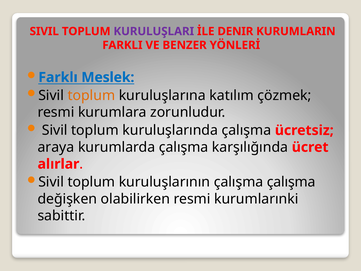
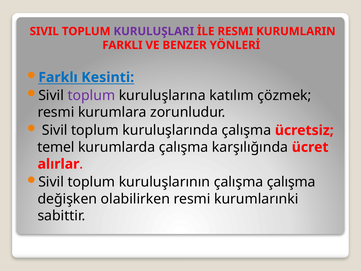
İLE DENIR: DENIR -> RESMI
Meslek: Meslek -> Kesinti
toplum at (91, 95) colour: orange -> purple
araya: araya -> temel
